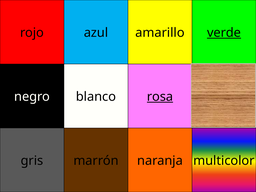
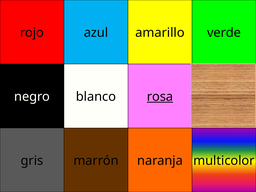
verde underline: present -> none
